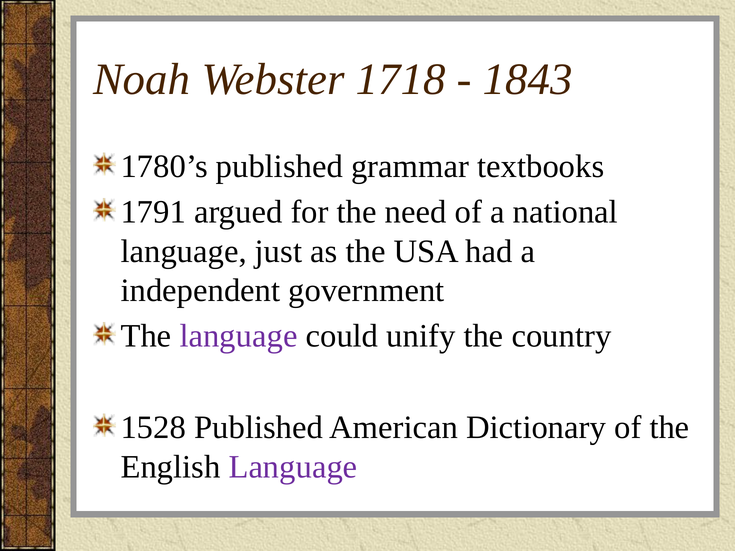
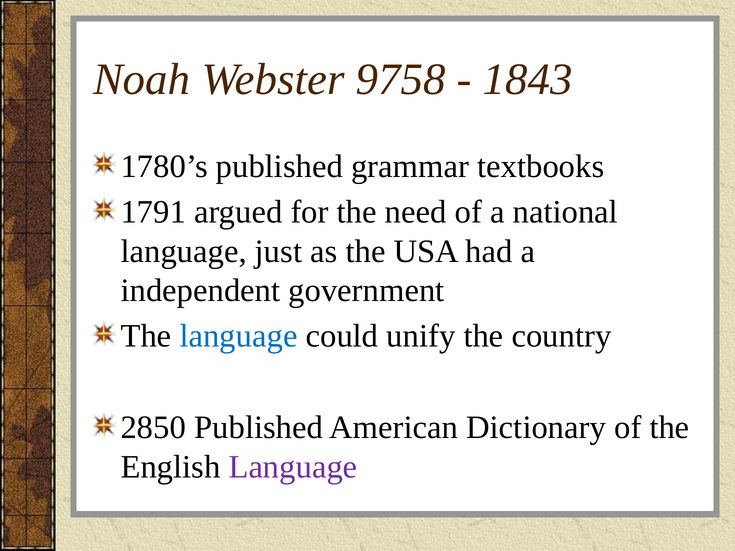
1718: 1718 -> 9758
language at (238, 336) colour: purple -> blue
1528: 1528 -> 2850
